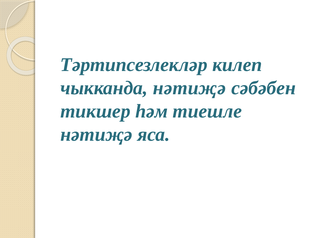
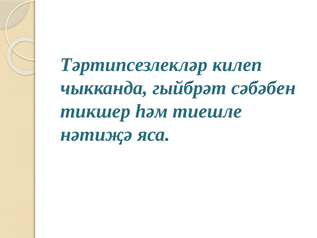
чыкканда нәтиҗә: нәтиҗә -> гыйбрәт
